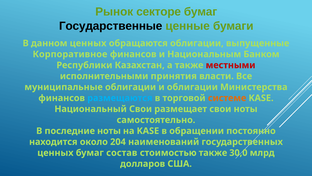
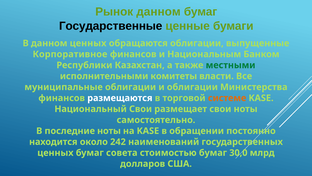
Рынок секторе: секторе -> данном
местными colour: red -> green
принятия: принятия -> комитеты
размещаются colour: light blue -> white
204: 204 -> 242
состав: состав -> совета
стоимостью также: также -> бумаг
